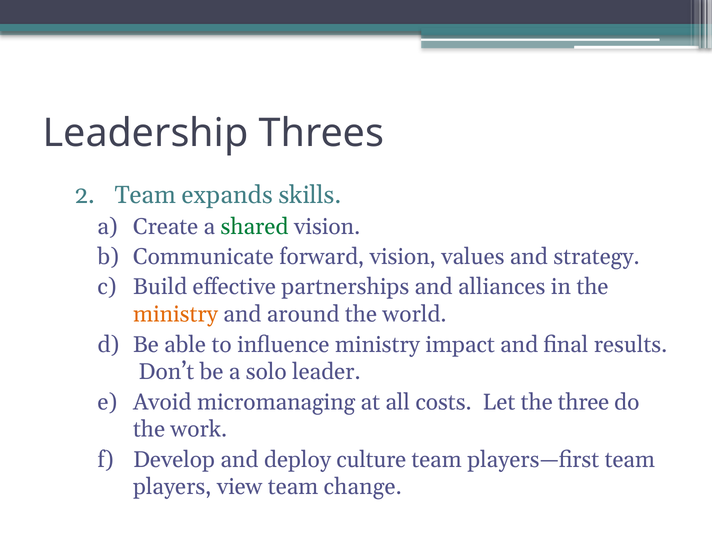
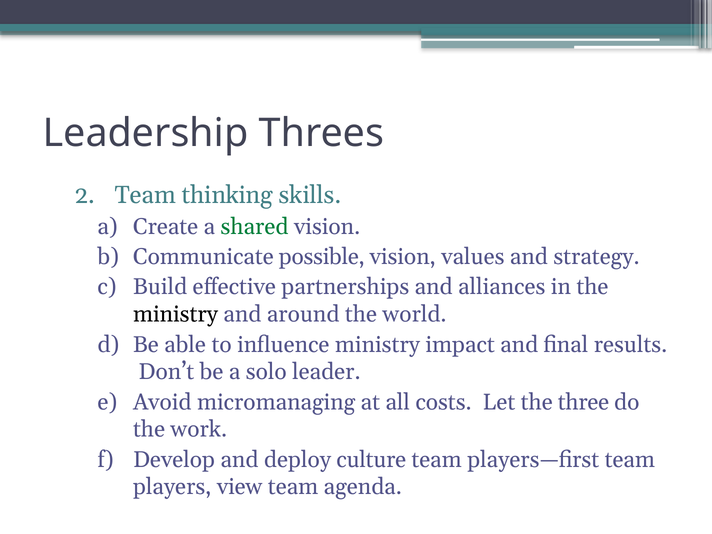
expands: expands -> thinking
forward: forward -> possible
ministry at (175, 314) colour: orange -> black
change: change -> agenda
